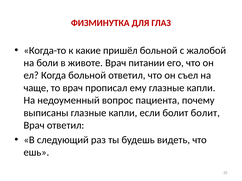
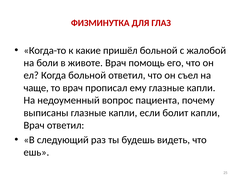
питании: питании -> помощь
болит болит: болит -> капли
